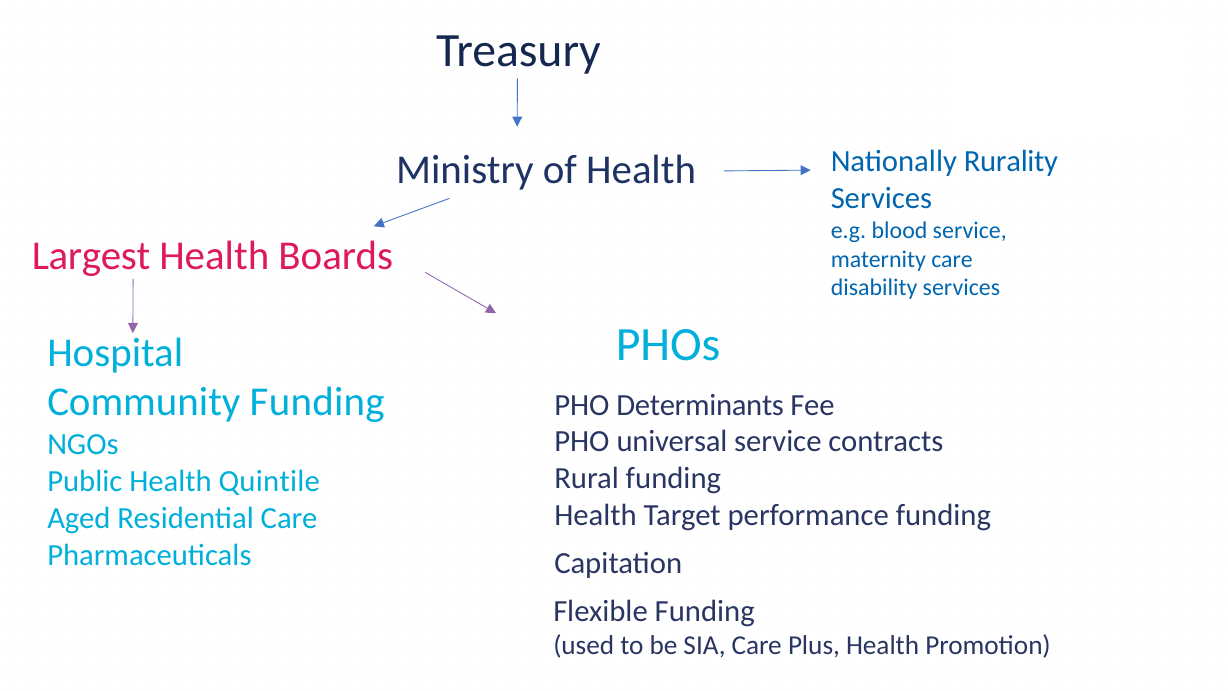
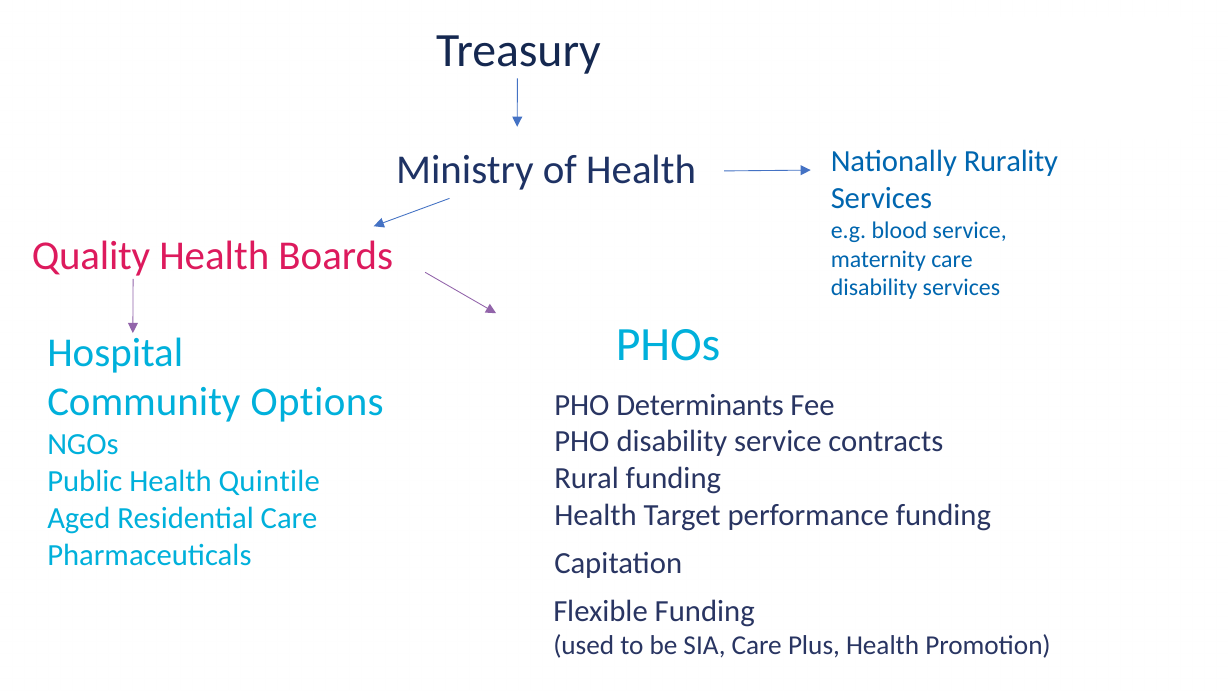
Largest: Largest -> Quality
Community Funding: Funding -> Options
PHO universal: universal -> disability
